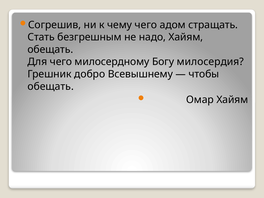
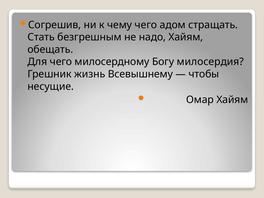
добро: добро -> жизнь
обещать at (51, 86): обещать -> несущие
